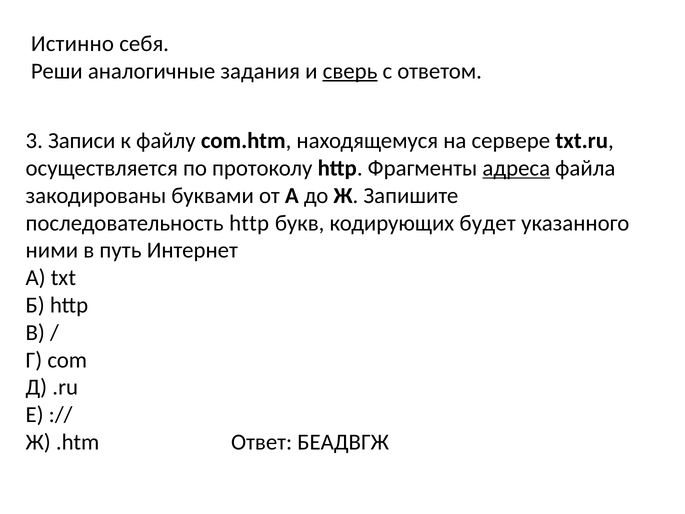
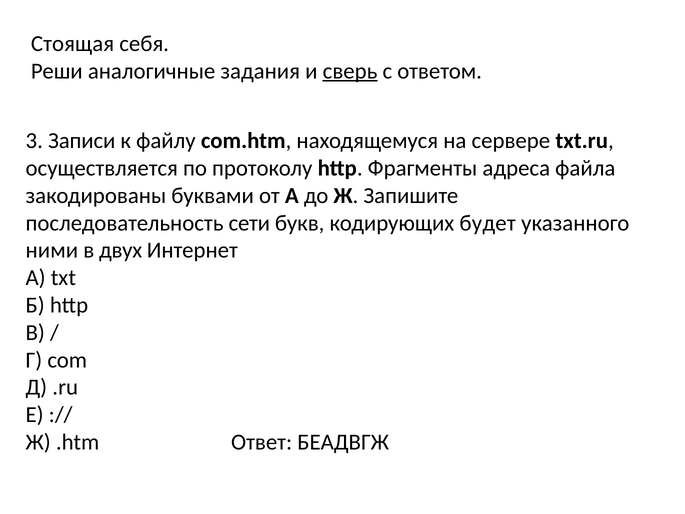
Истинно: Истинно -> Стоящая
адреса underline: present -> none
последовательность http: http -> сети
путь: путь -> двух
